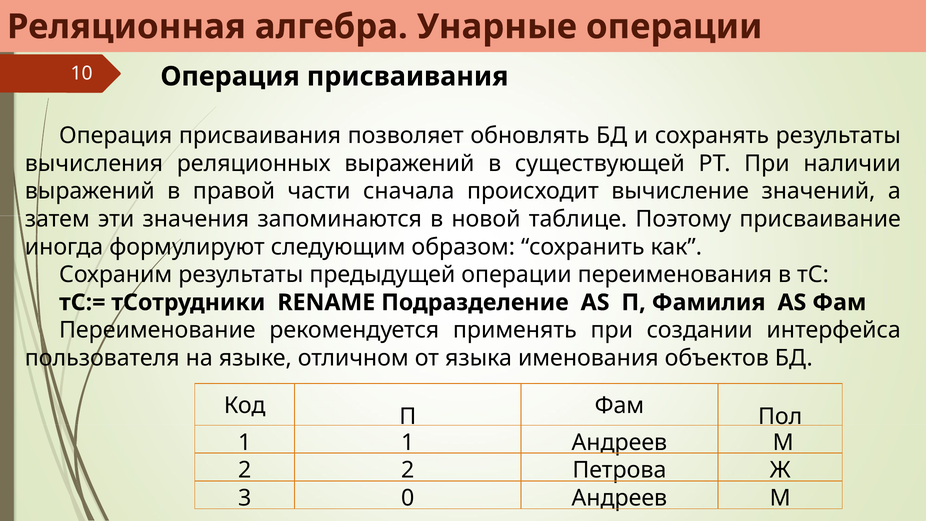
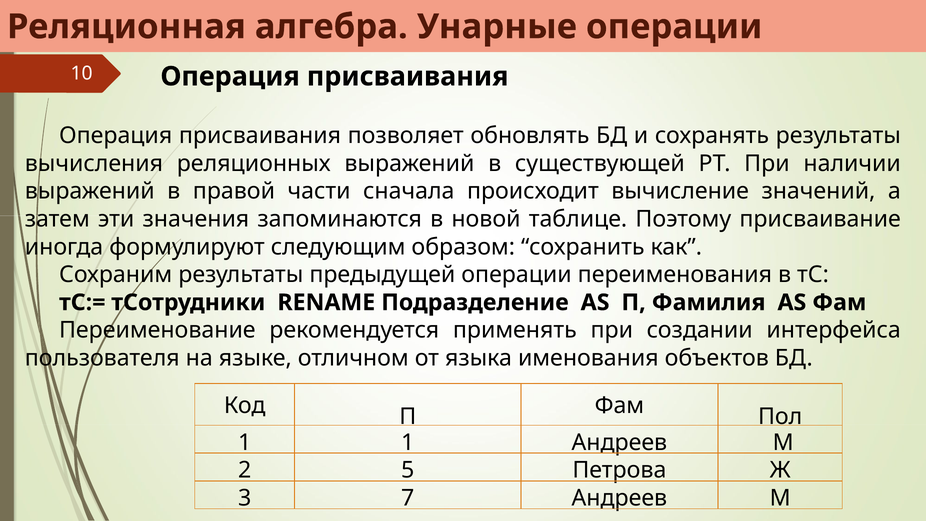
2 2: 2 -> 5
0: 0 -> 7
